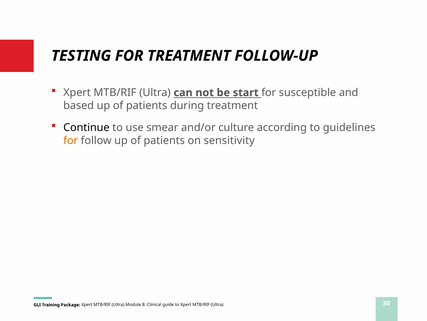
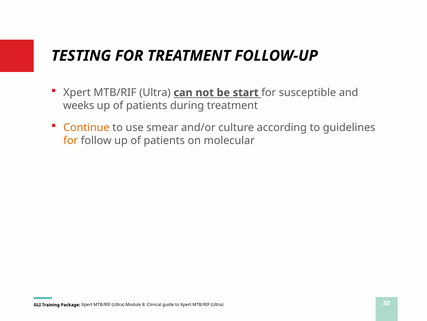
based: based -> weeks
Continue colour: black -> orange
sensitivity: sensitivity -> molecular
